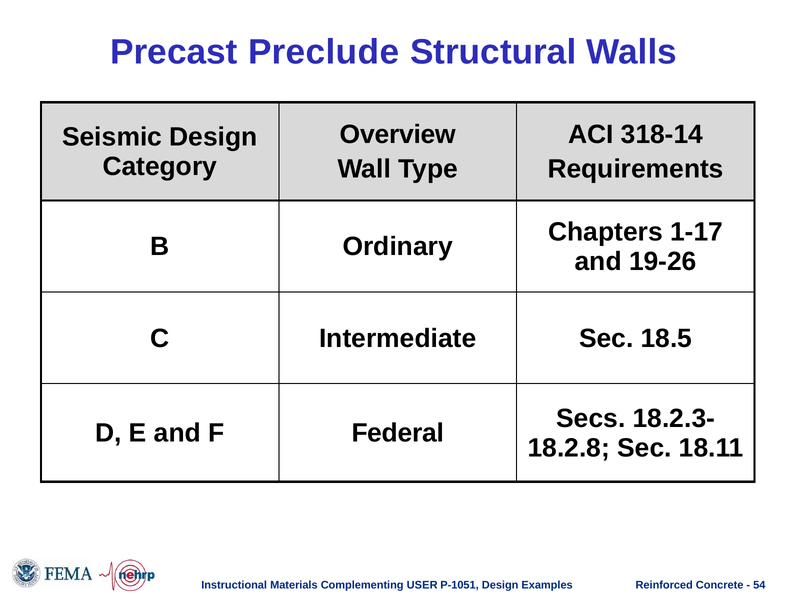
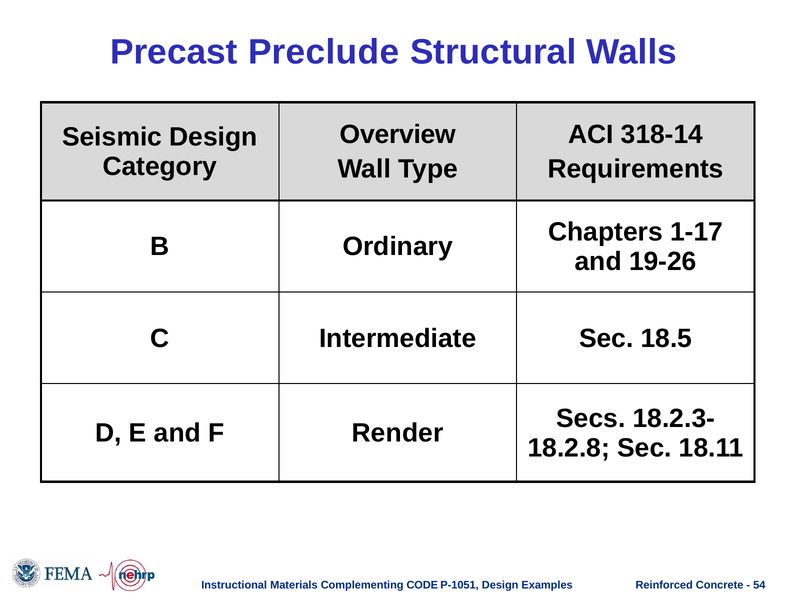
Federal: Federal -> Render
USER: USER -> CODE
